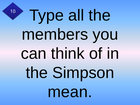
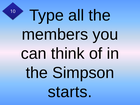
mean: mean -> starts
